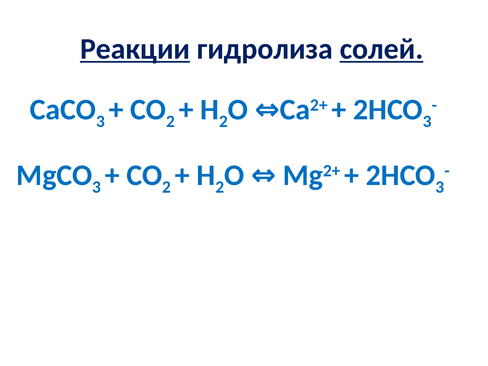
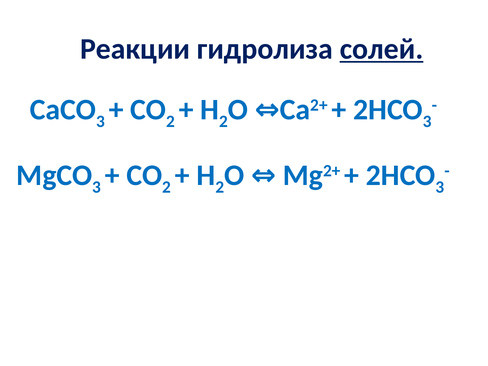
Реакции underline: present -> none
